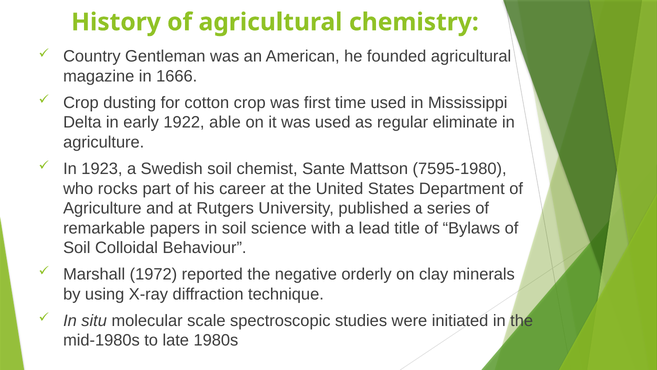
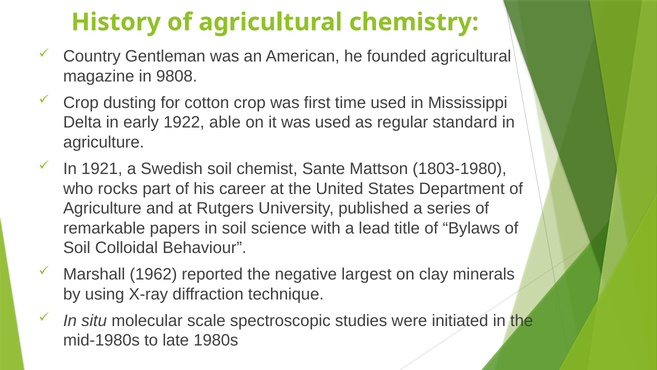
1666: 1666 -> 9808
eliminate: eliminate -> standard
1923: 1923 -> 1921
7595-1980: 7595-1980 -> 1803-1980
1972: 1972 -> 1962
orderly: orderly -> largest
